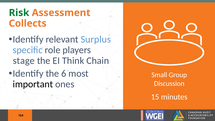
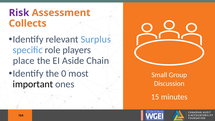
Risk colour: green -> purple
stage: stage -> place
Think: Think -> Aside
6: 6 -> 0
